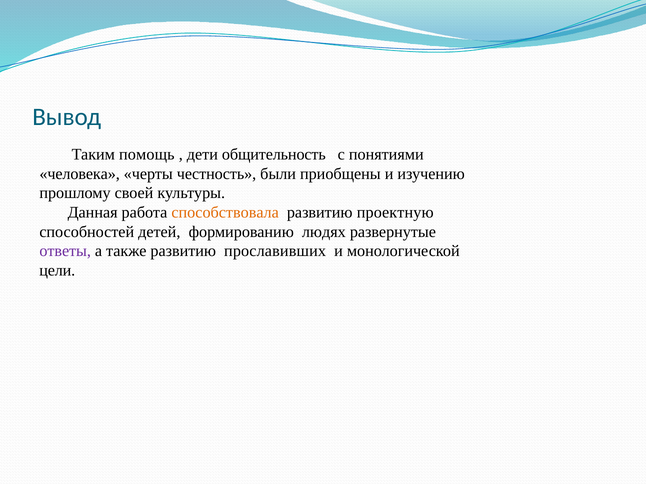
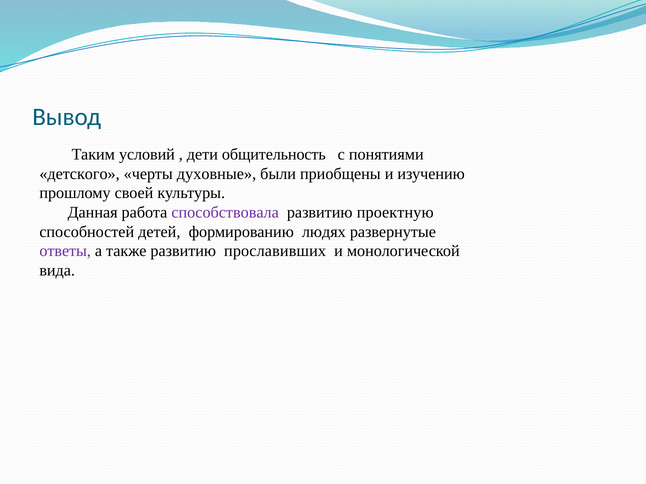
помощь: помощь -> условий
человека: человека -> детского
честность: честность -> духовные
способствовала colour: orange -> purple
цели: цели -> вида
